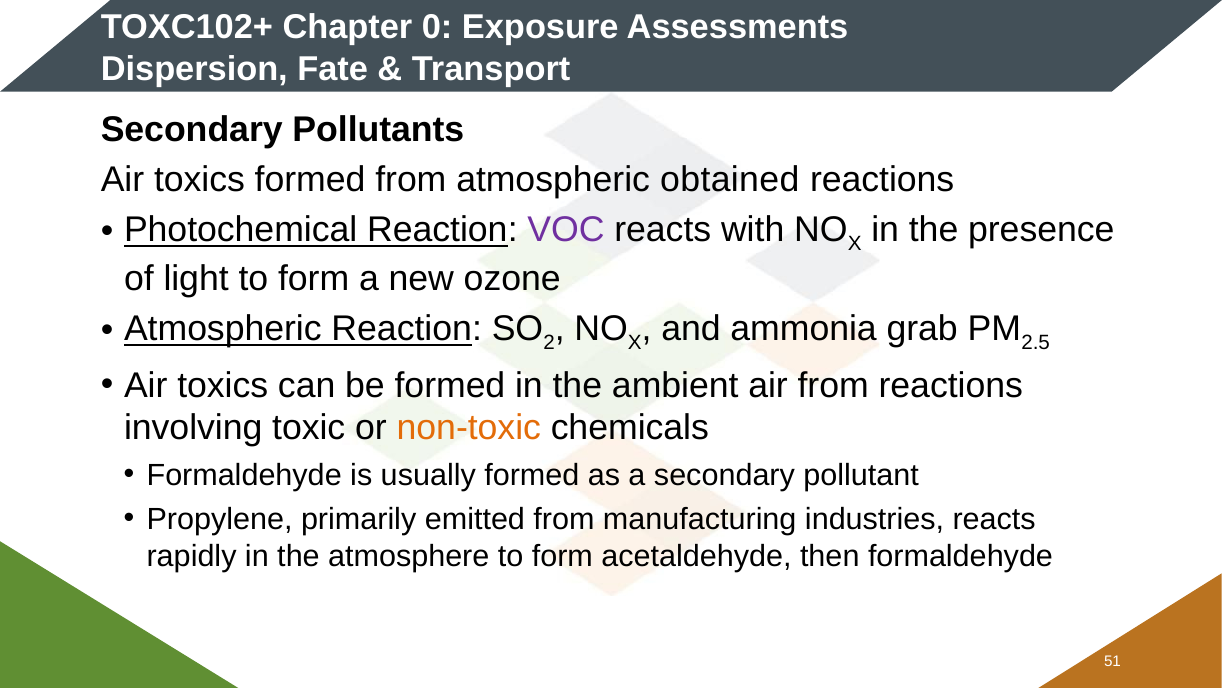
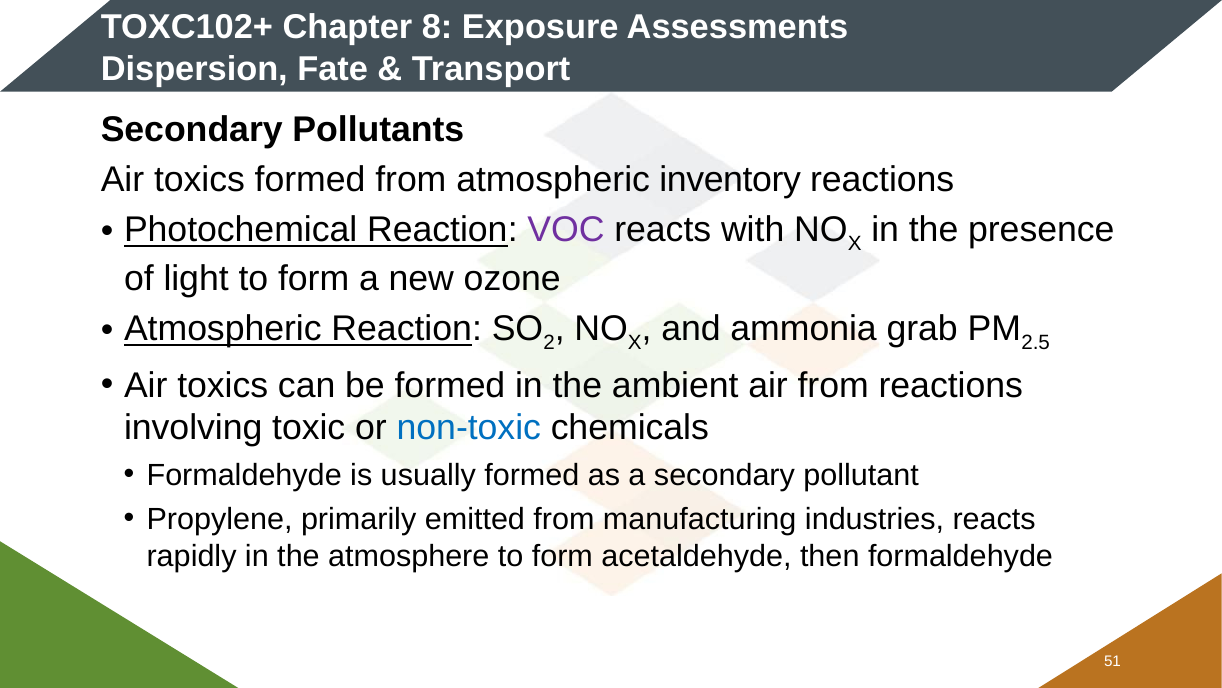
0: 0 -> 8
obtained: obtained -> inventory
non-toxic colour: orange -> blue
